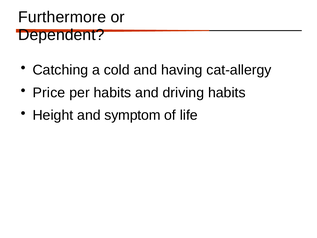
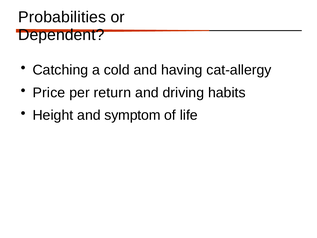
Furthermore: Furthermore -> Probabilities
per habits: habits -> return
